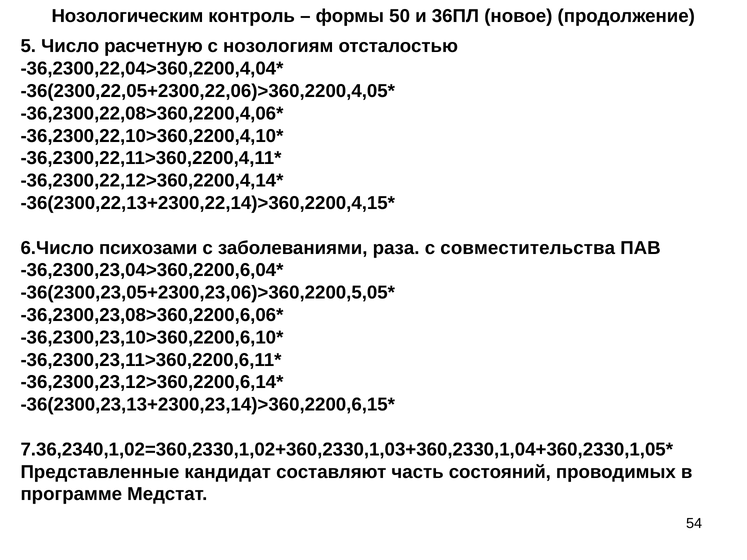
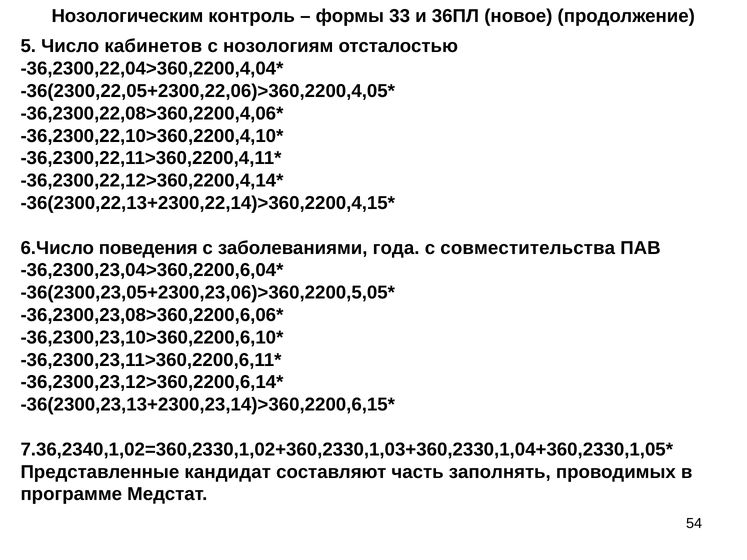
50: 50 -> 33
расчетную: расчетную -> кабинетов
психозами: психозами -> поведения
раза: раза -> года
состояний: состояний -> заполнять
